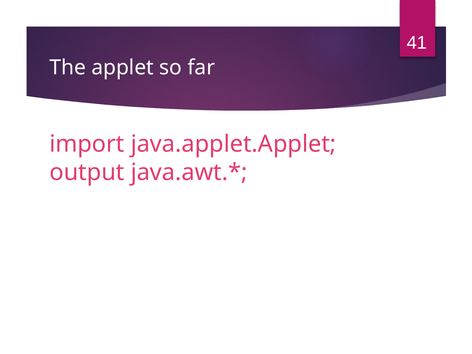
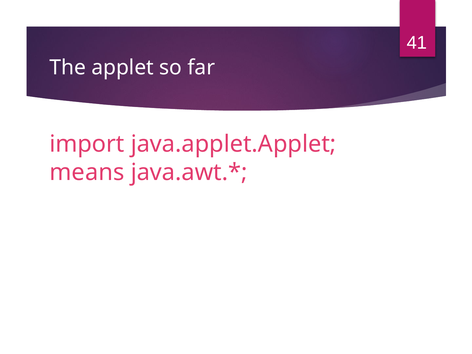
output: output -> means
